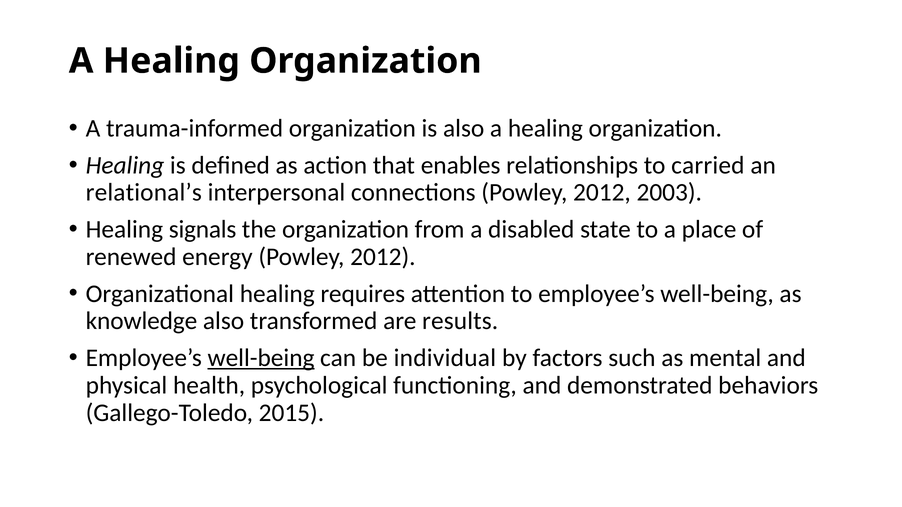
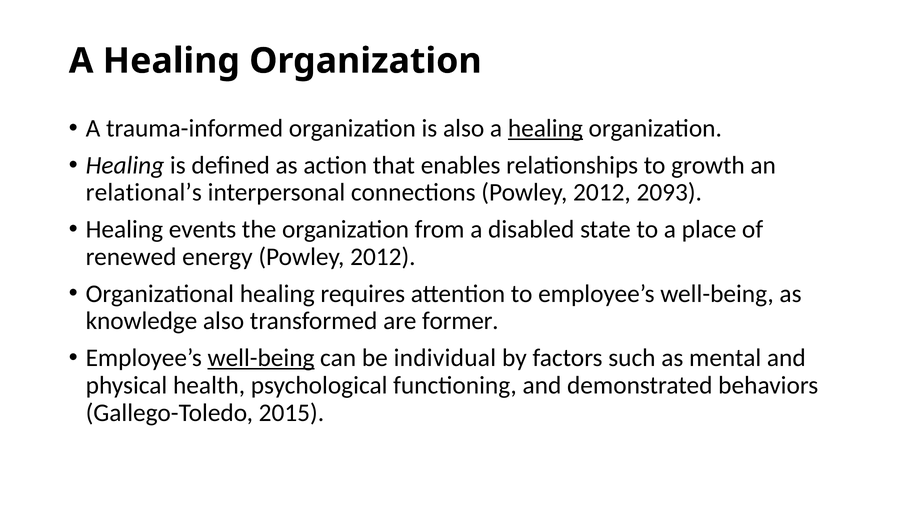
healing at (545, 128) underline: none -> present
carried: carried -> growth
2003: 2003 -> 2093
signals: signals -> events
results: results -> former
